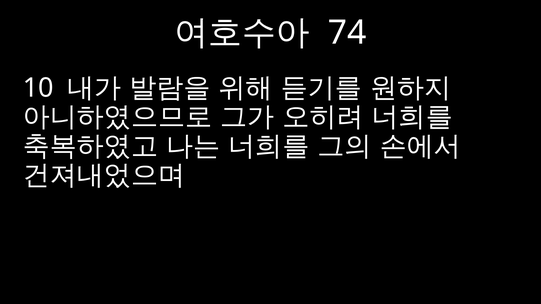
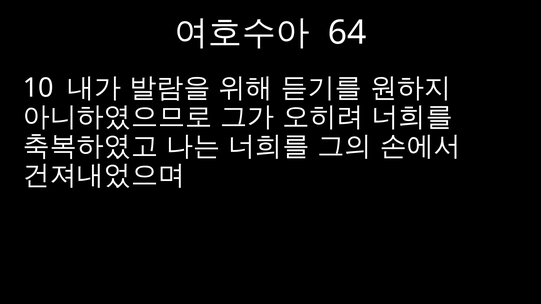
74: 74 -> 64
